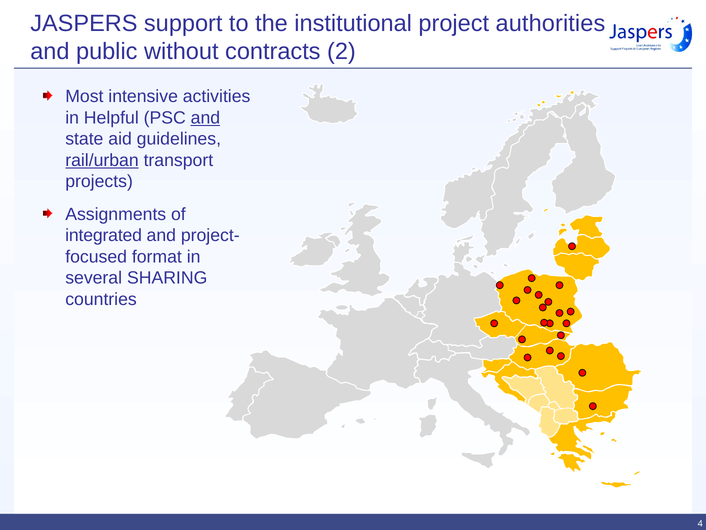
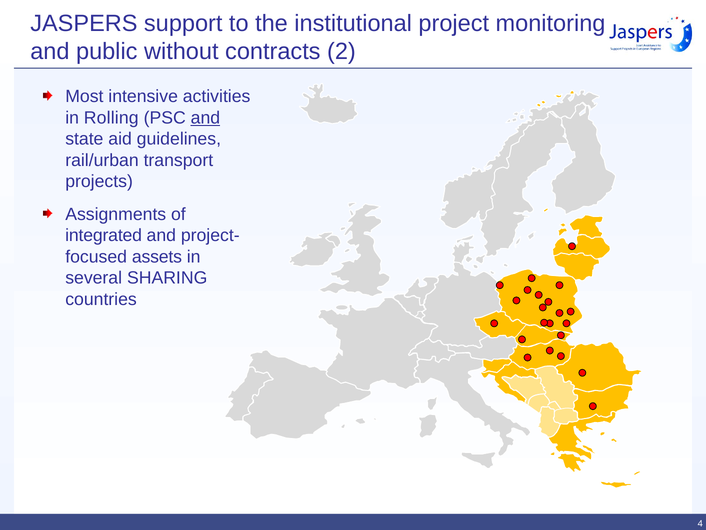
authorities: authorities -> monitoring
Helpful: Helpful -> Rolling
rail/urban underline: present -> none
format: format -> assets
